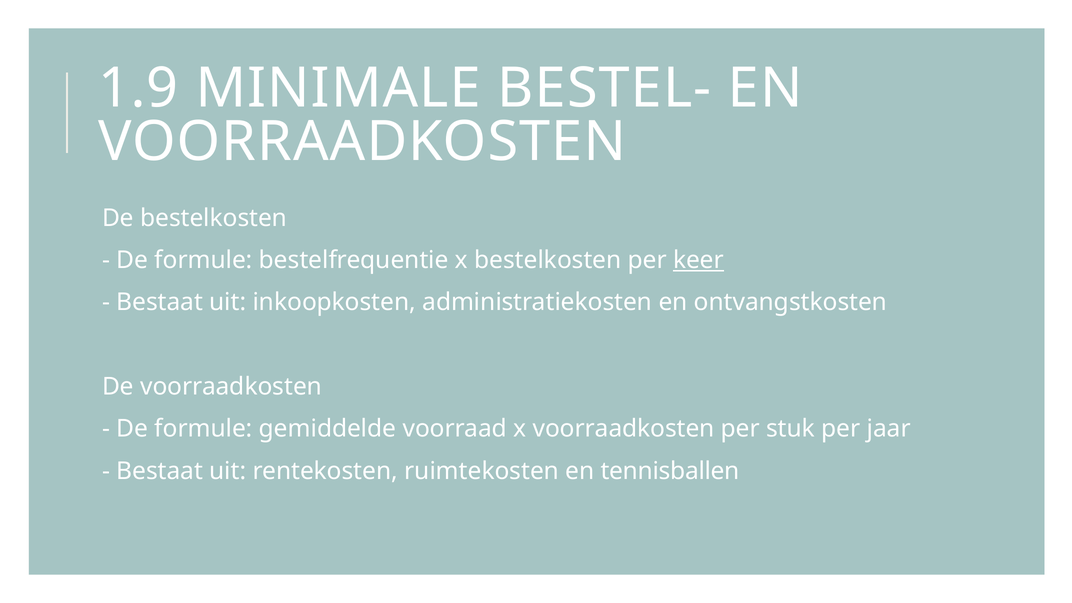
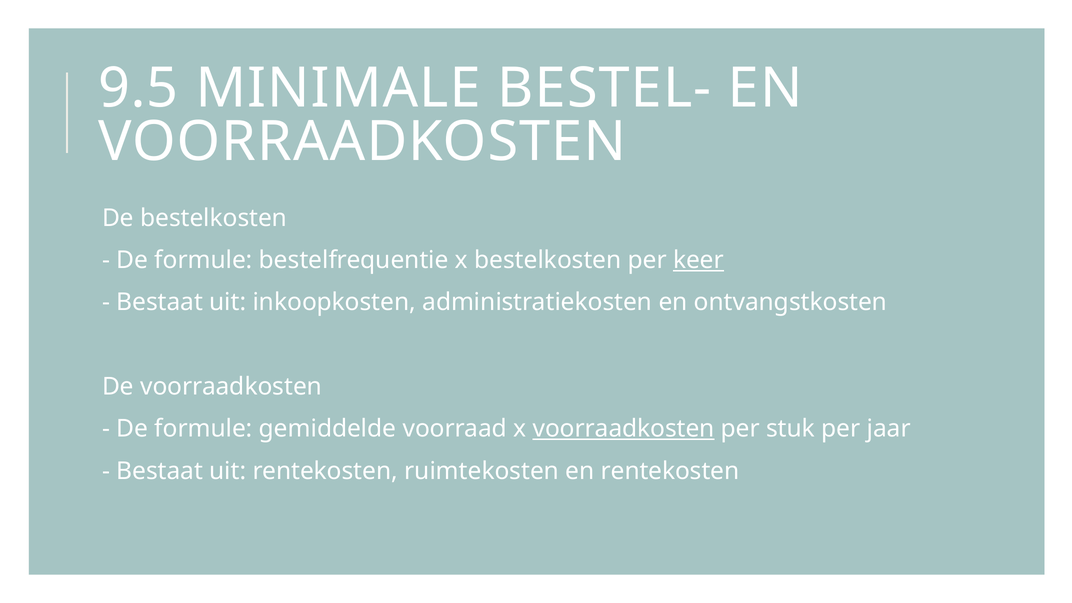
1.9: 1.9 -> 9.5
voorraadkosten at (624, 429) underline: none -> present
en tennisballen: tennisballen -> rentekosten
